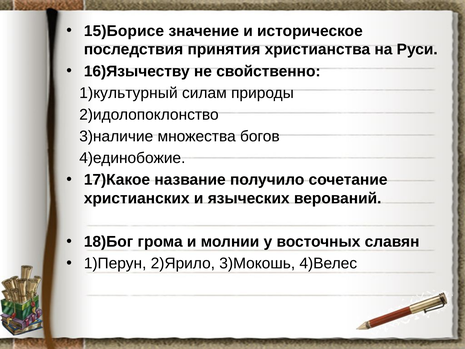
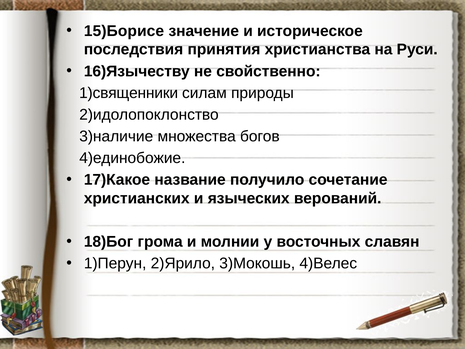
1)культурный: 1)культурный -> 1)священники
